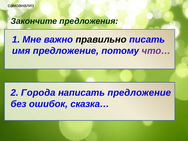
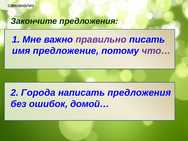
правильно colour: black -> purple
написать предложение: предложение -> предложения
сказка…: сказка… -> домой…
